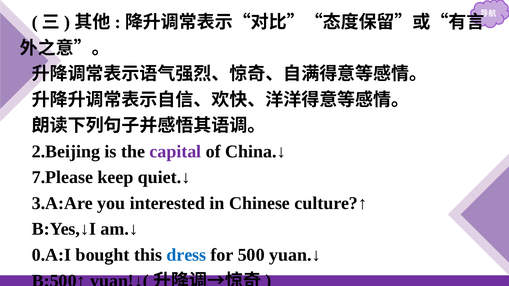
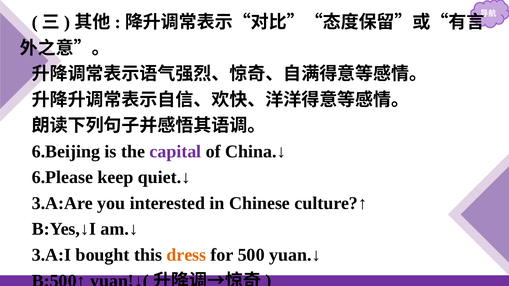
2.Beijing: 2.Beijing -> 6.Beijing
7.Please: 7.Please -> 6.Please
0.A:I: 0.A:I -> 3.A:I
dress colour: blue -> orange
